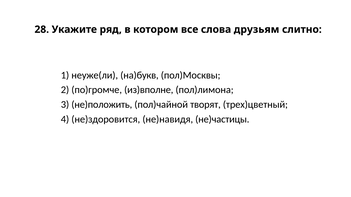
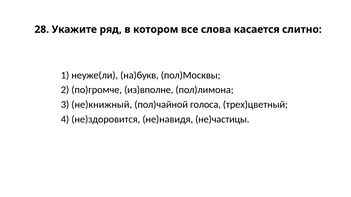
друзьям: друзьям -> касается
не)положить: не)положить -> не)книжный
творят: творят -> голоса
